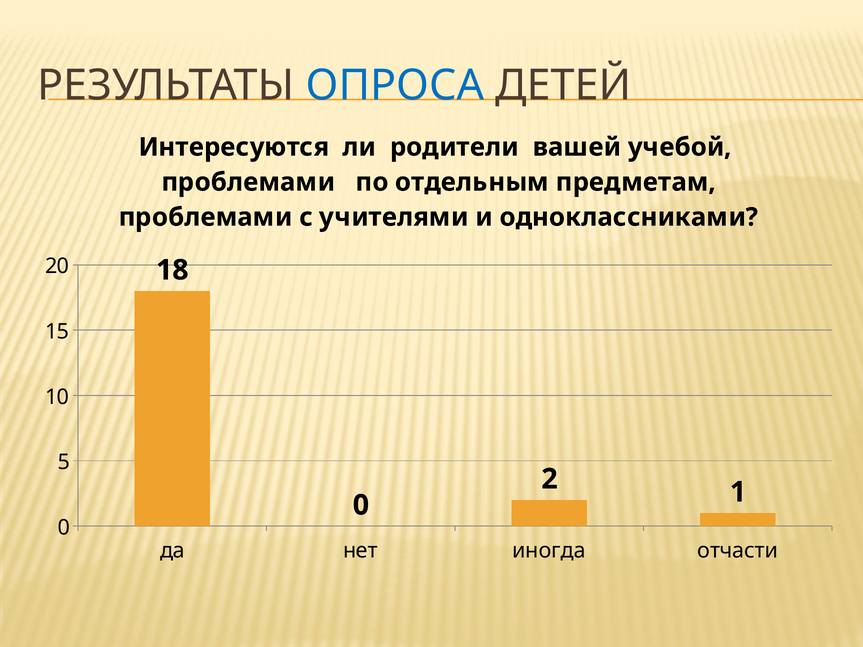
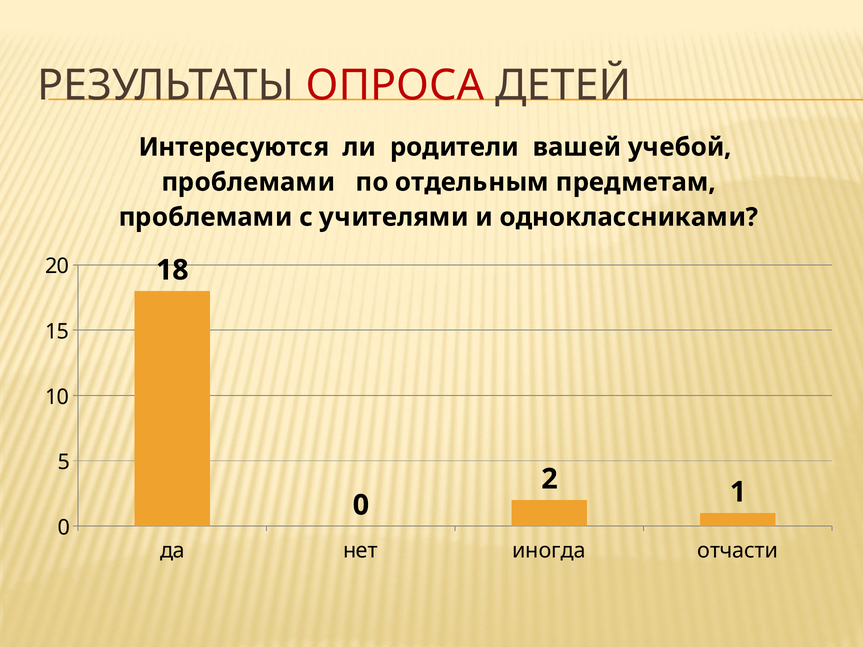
ОПРОСА colour: blue -> red
